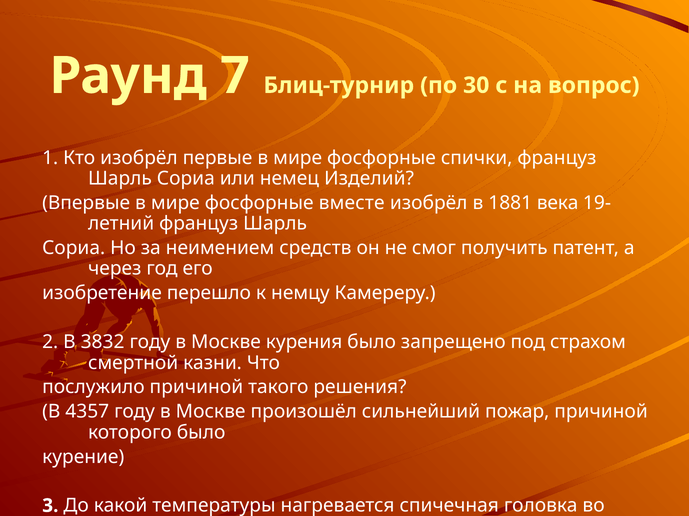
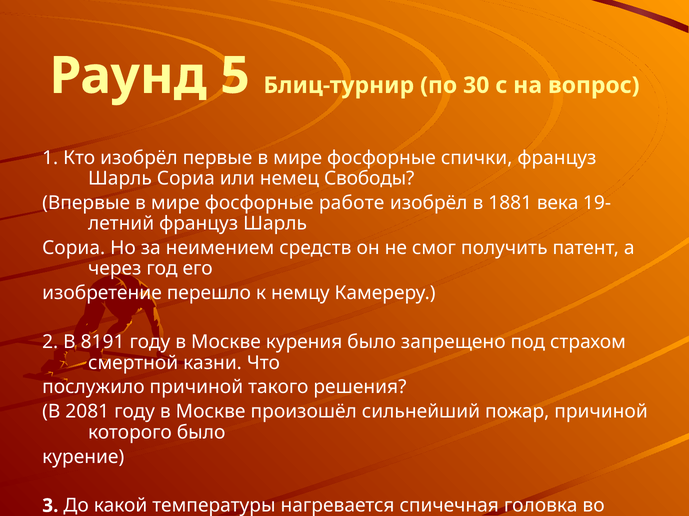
7: 7 -> 5
Изделий: Изделий -> Свободы
вместе: вместе -> работе
3832: 3832 -> 8191
4357: 4357 -> 2081
